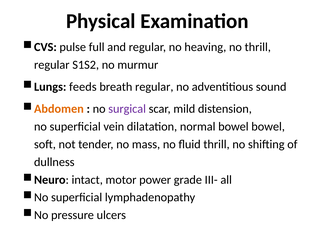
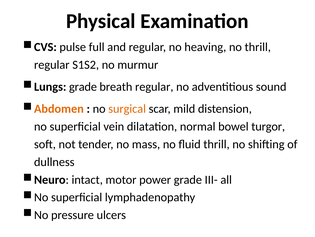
Lungs feeds: feeds -> grade
surgical colour: purple -> orange
bowel bowel: bowel -> turgor
